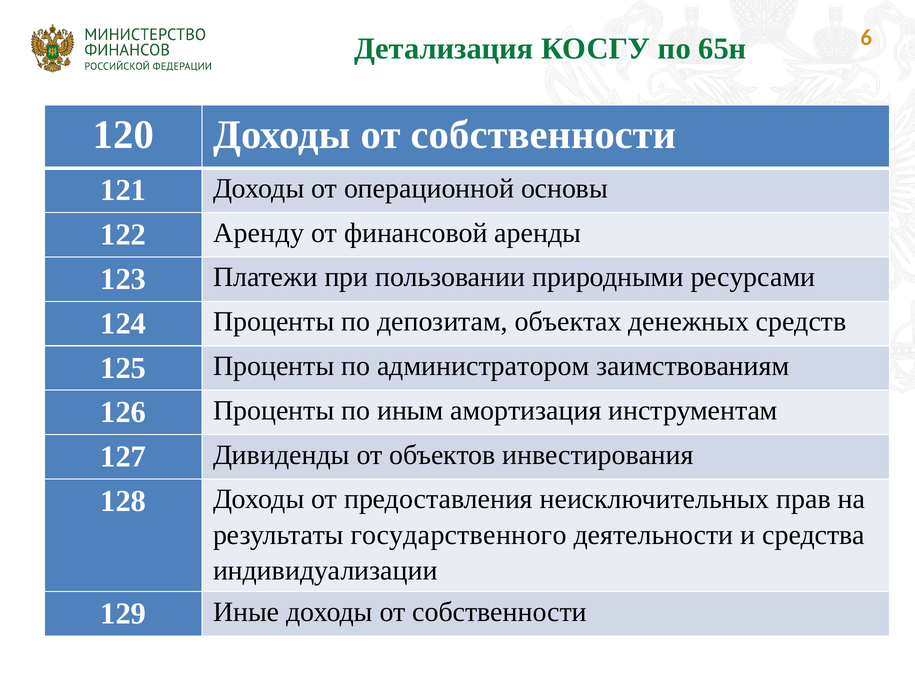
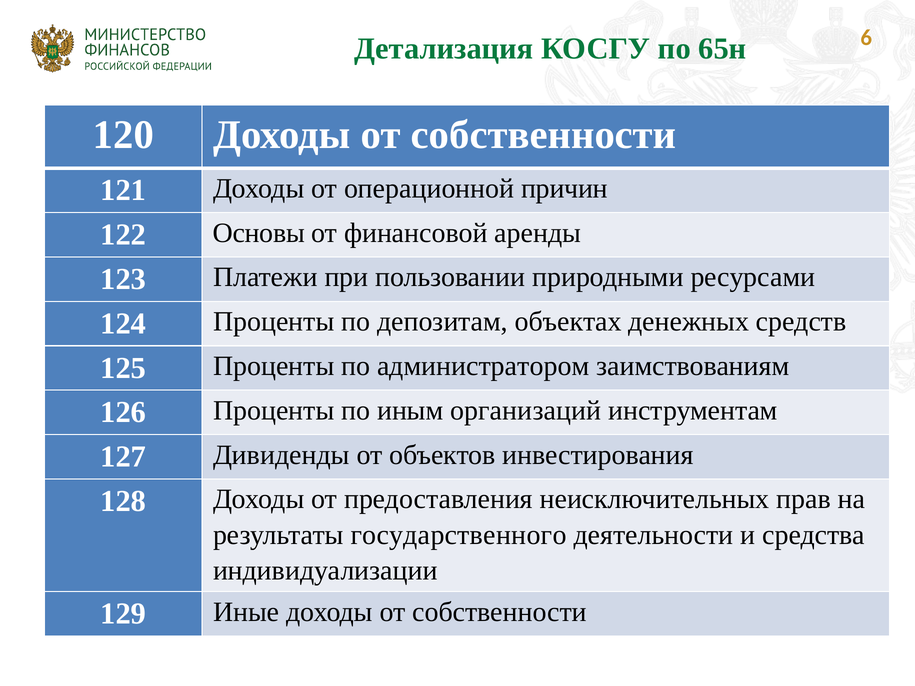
основы: основы -> причин
Аренду: Аренду -> Основы
амортизация: амортизация -> организаций
